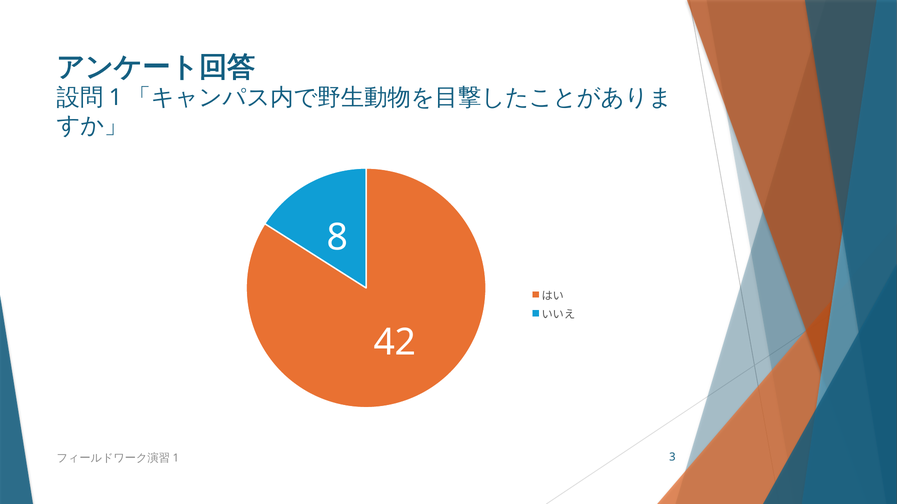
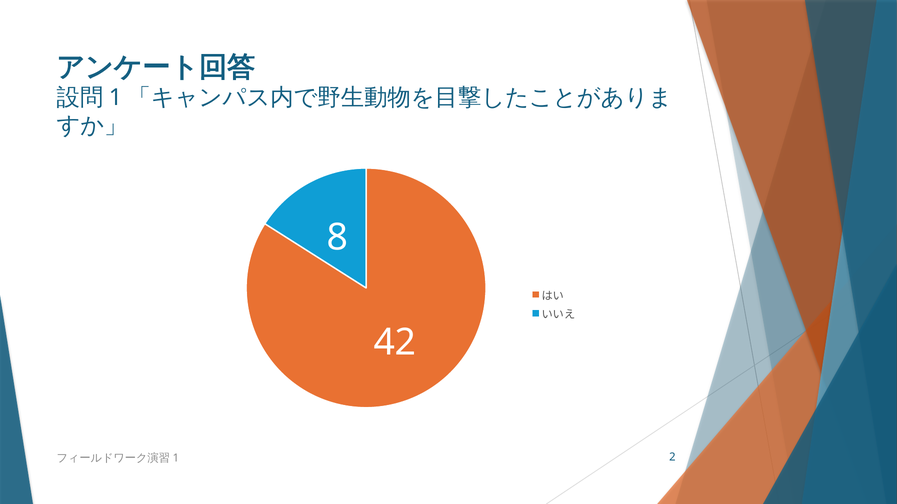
3: 3 -> 2
